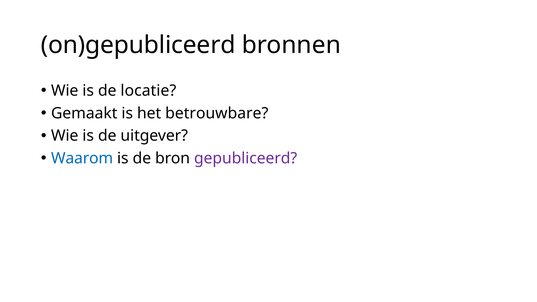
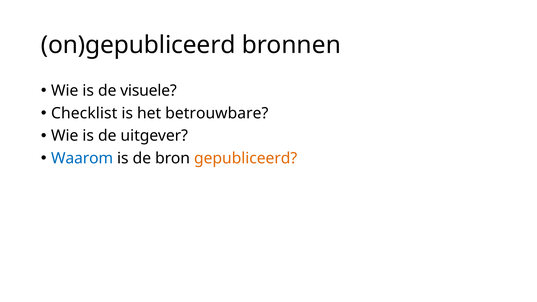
locatie: locatie -> visuele
Gemaakt: Gemaakt -> Checklist
gepubliceerd colour: purple -> orange
